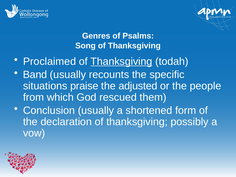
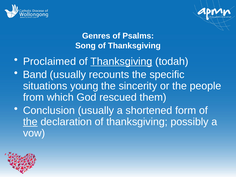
praise: praise -> young
adjusted: adjusted -> sincerity
the at (30, 122) underline: none -> present
